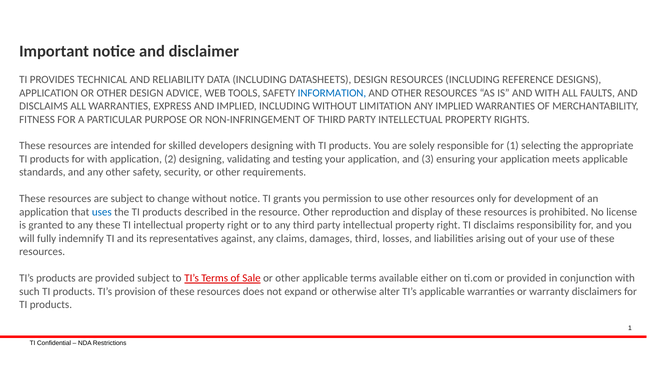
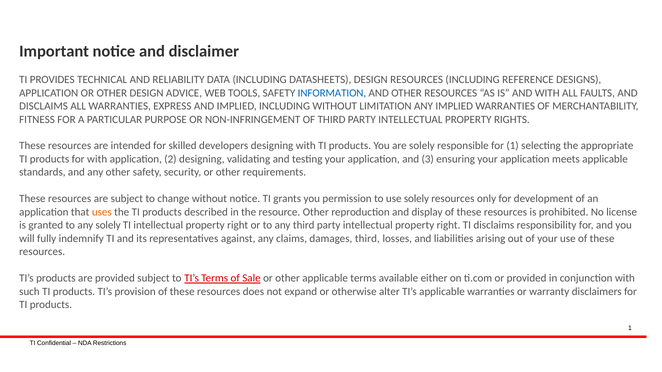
use other: other -> solely
uses colour: blue -> orange
any these: these -> solely
